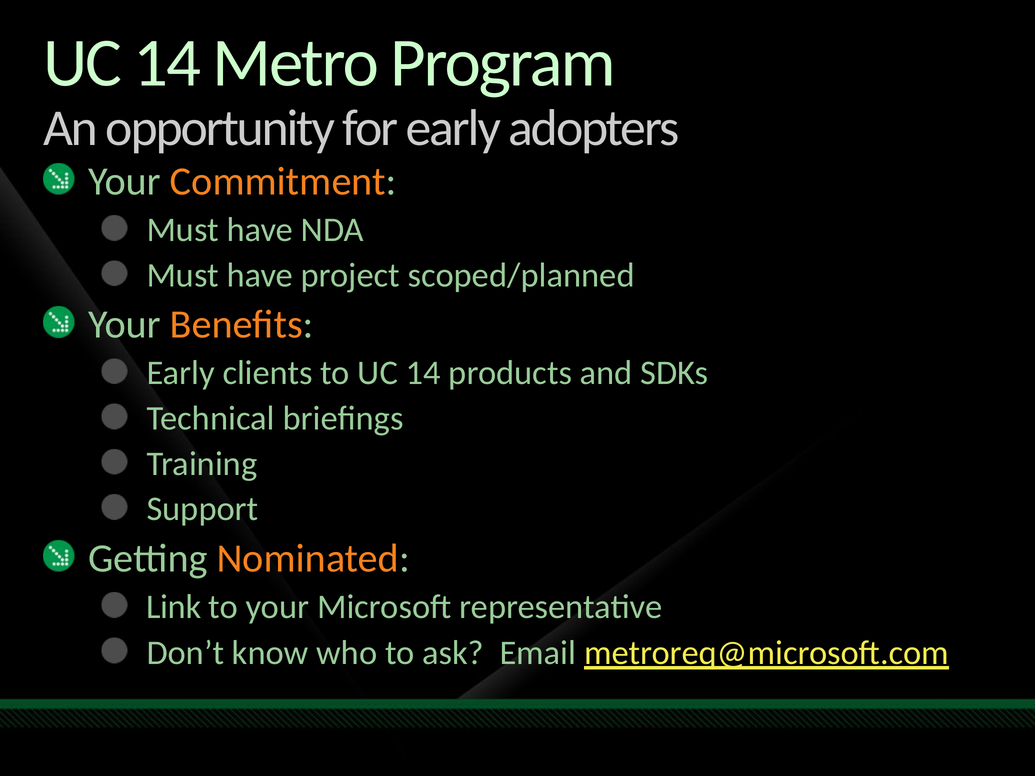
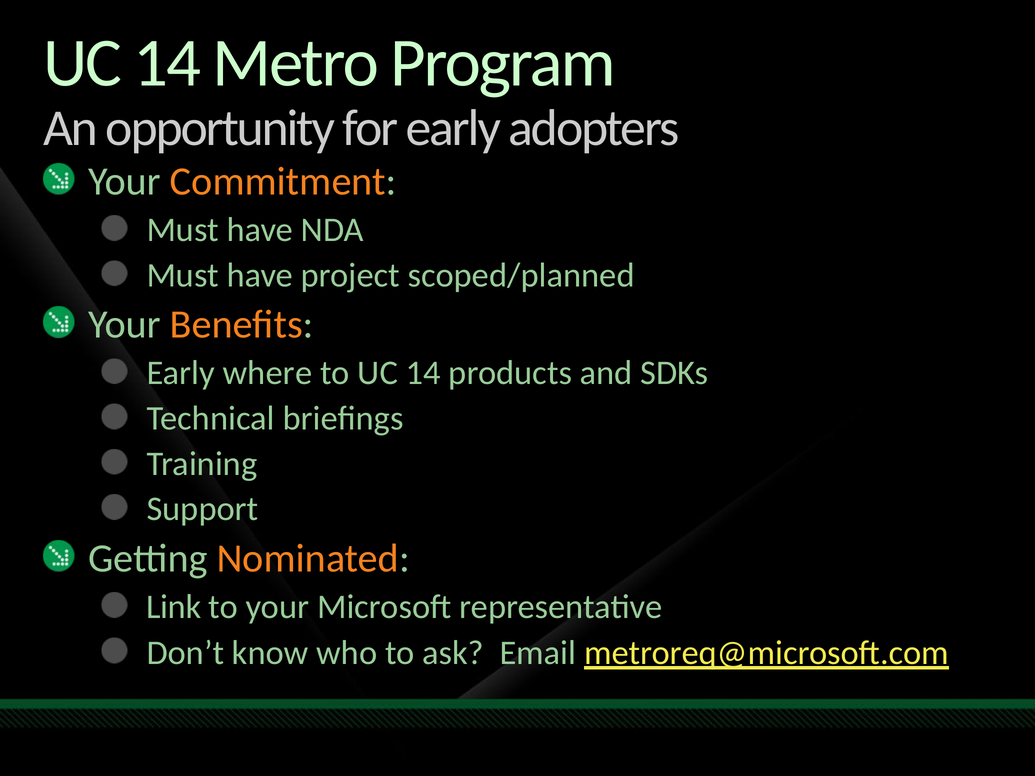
clients: clients -> where
